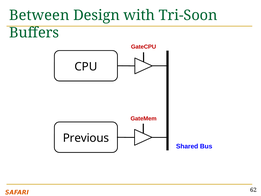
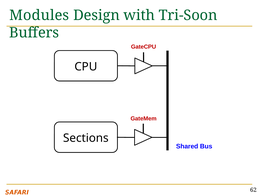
Between: Between -> Modules
Previous: Previous -> Sections
